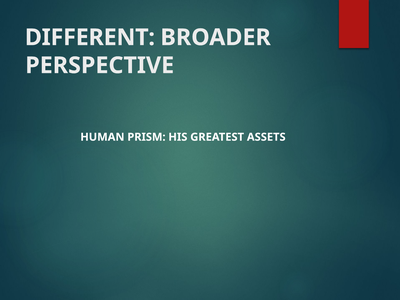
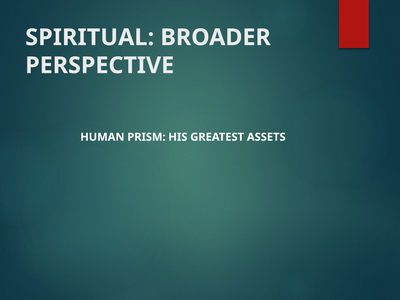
DIFFERENT: DIFFERENT -> SPIRITUAL
